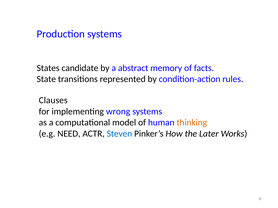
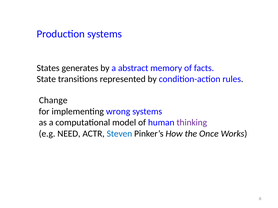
candidate: candidate -> generates
Clauses: Clauses -> Change
thinking colour: orange -> purple
Later: Later -> Once
